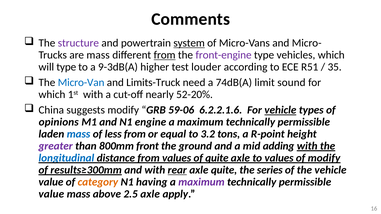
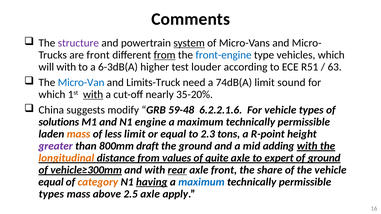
are mass: mass -> front
front-engine colour: purple -> blue
will type: type -> with
9-3dB(A: 9-3dB(A -> 6-3dB(A
35: 35 -> 63
with at (93, 95) underline: none -> present
52-20%: 52-20% -> 35-20%
59-06: 59-06 -> 59-48
vehicle at (280, 110) underline: present -> none
opinions: opinions -> solutions
mass at (79, 134) colour: blue -> orange
less from: from -> limit
3.2: 3.2 -> 2.3
front: front -> draft
longitudinal colour: blue -> orange
to values: values -> expert
of modify: modify -> ground
results≥300mm: results≥300mm -> vehicle≥300mm
axle quite: quite -> front
series: series -> share
value at (51, 182): value -> equal
having underline: none -> present
maximum at (201, 182) colour: purple -> blue
value at (51, 194): value -> types
